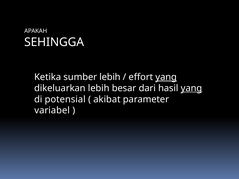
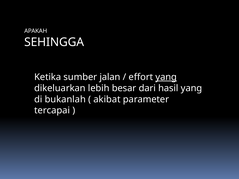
sumber lebih: lebih -> jalan
yang at (191, 88) underline: present -> none
potensial: potensial -> bukanlah
variabel: variabel -> tercapai
